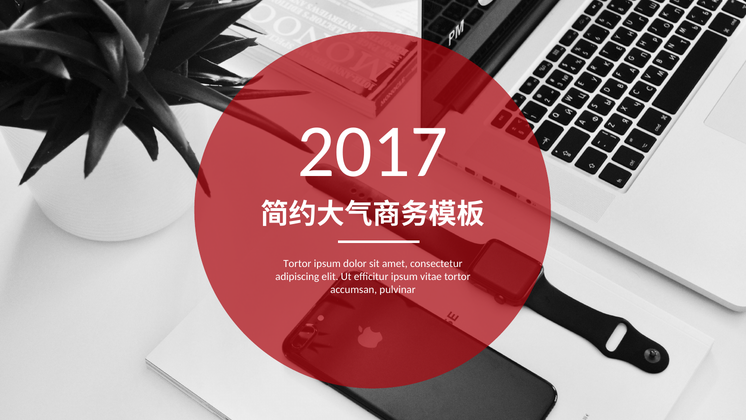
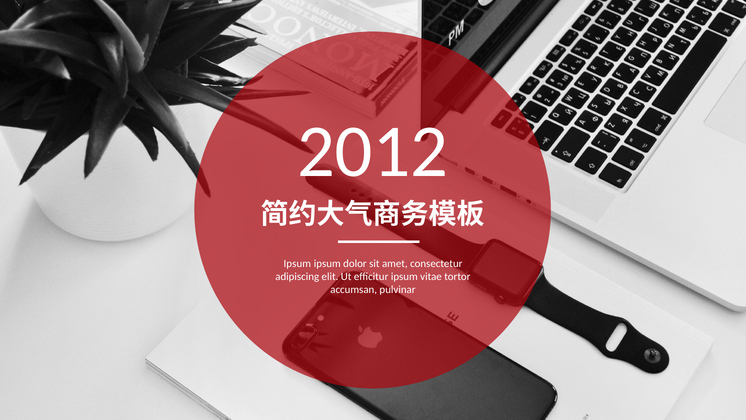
2017: 2017 -> 2012
Tortor at (297, 263): Tortor -> Ipsum
